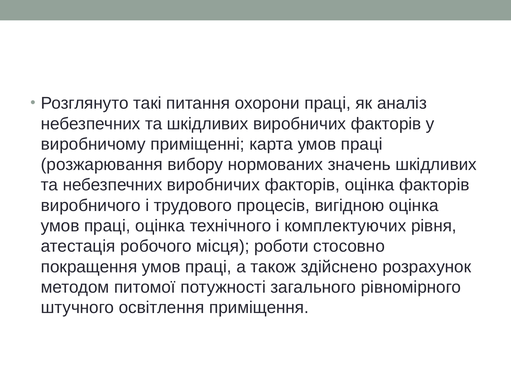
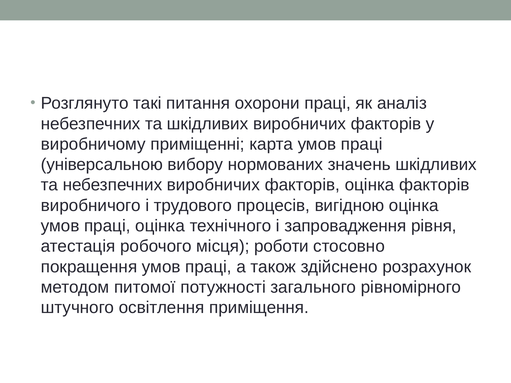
розжарювання: розжарювання -> універсальною
комплектуючих: комплектуючих -> запровадження
